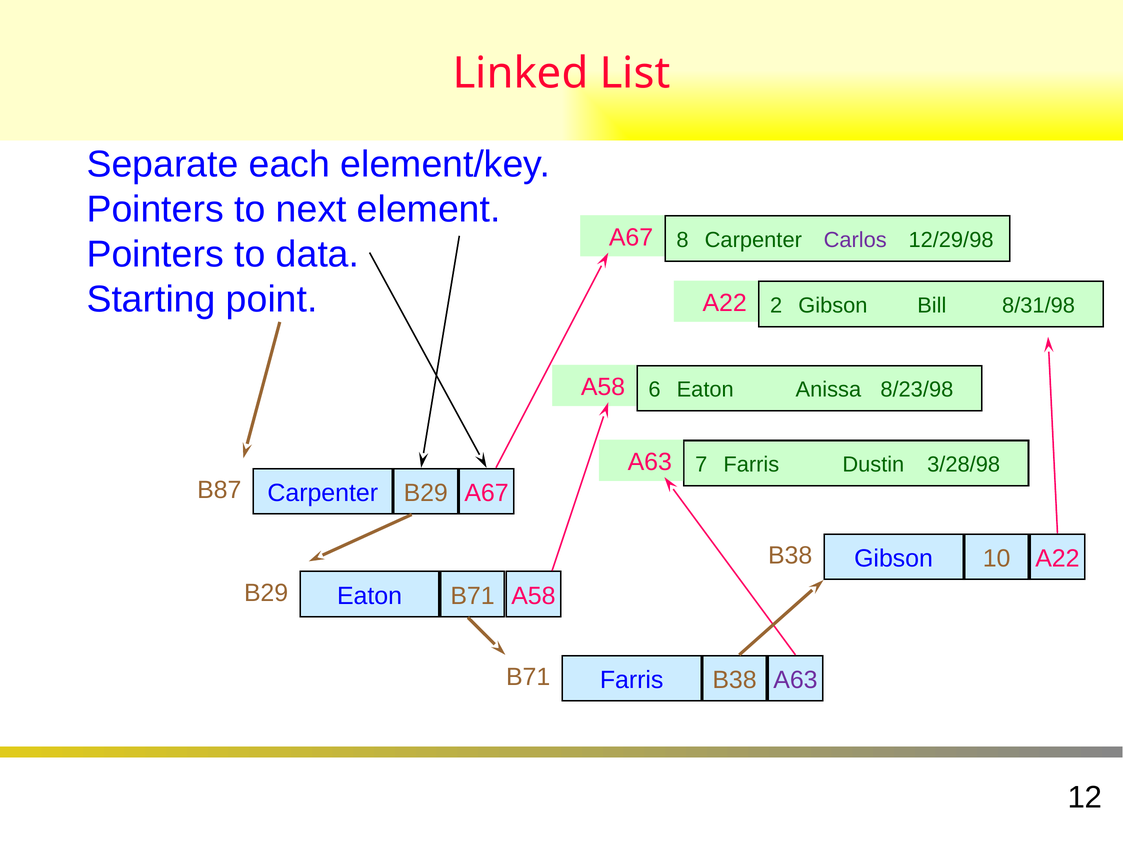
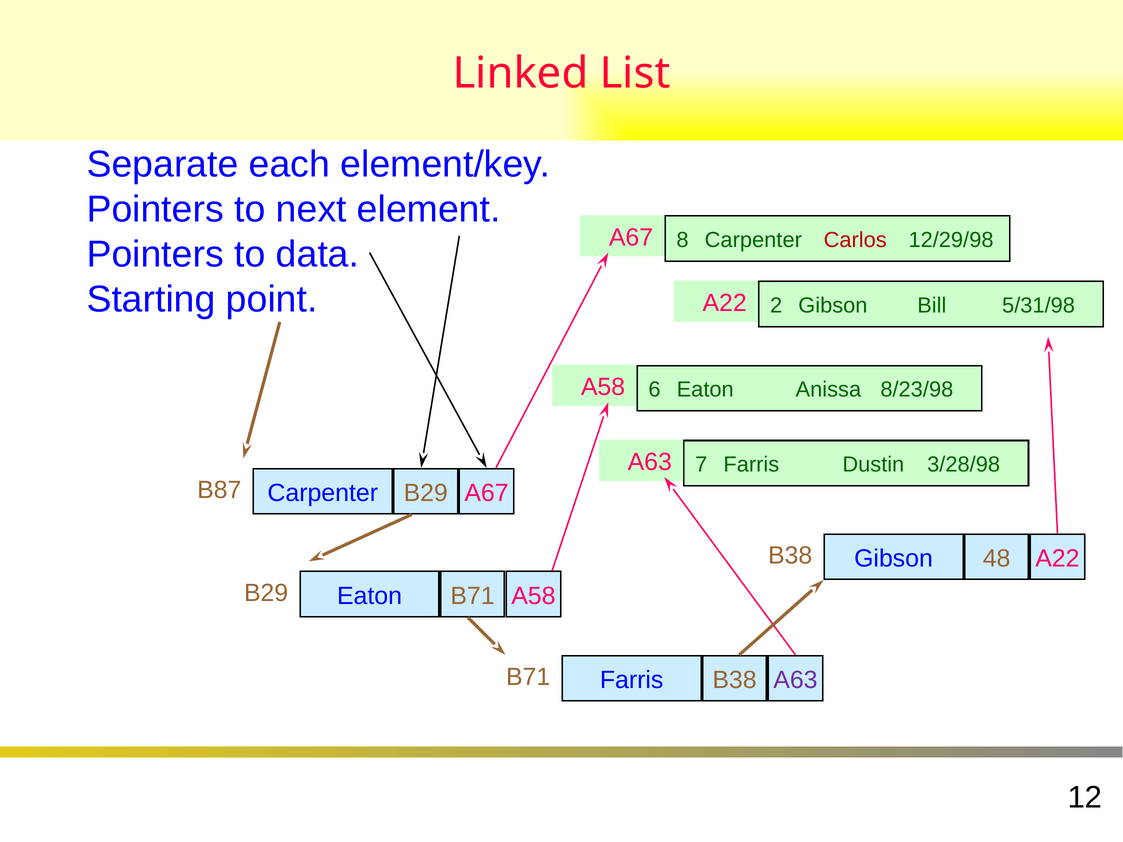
Carlos colour: purple -> red
8/31/98: 8/31/98 -> 5/31/98
10: 10 -> 48
